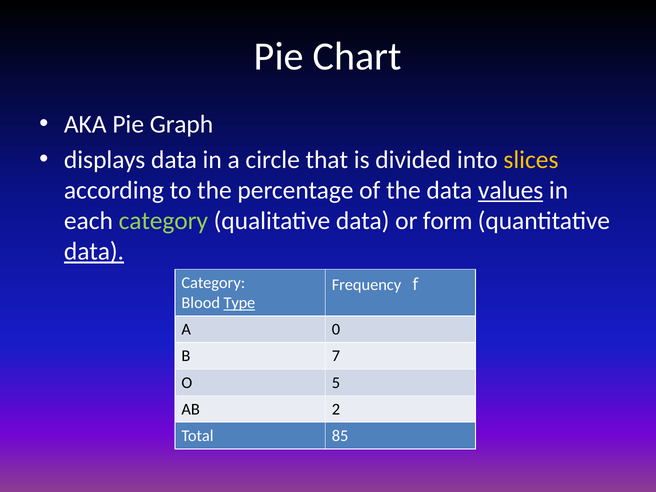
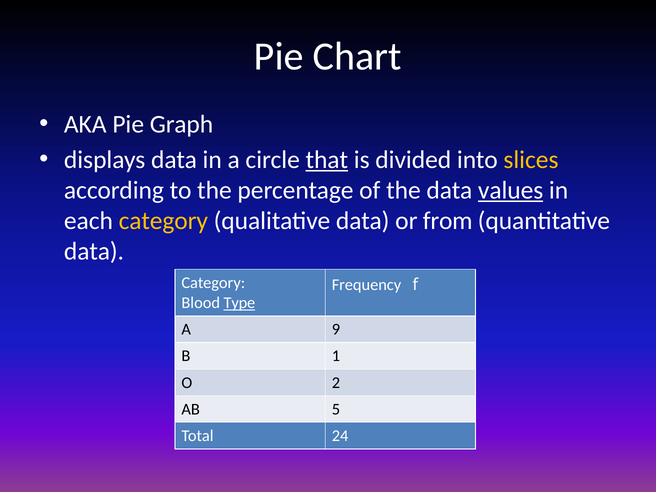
that underline: none -> present
category at (163, 221) colour: light green -> yellow
form: form -> from
data at (94, 252) underline: present -> none
0: 0 -> 9
7: 7 -> 1
5: 5 -> 2
2: 2 -> 5
85: 85 -> 24
